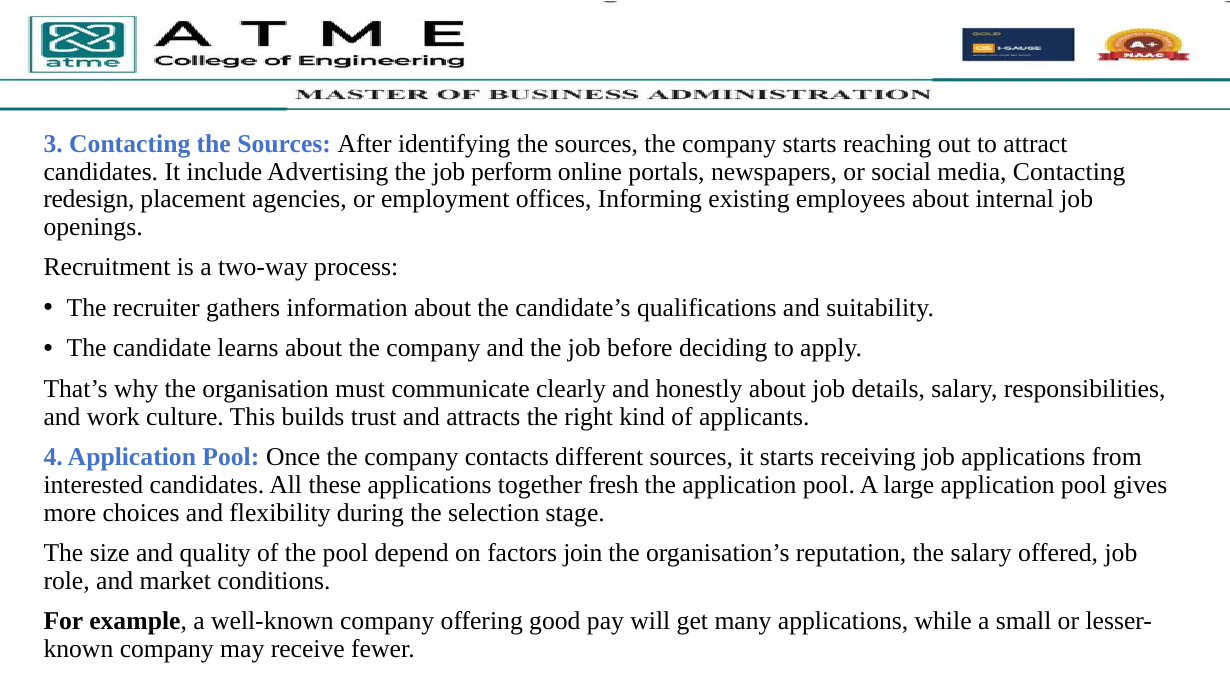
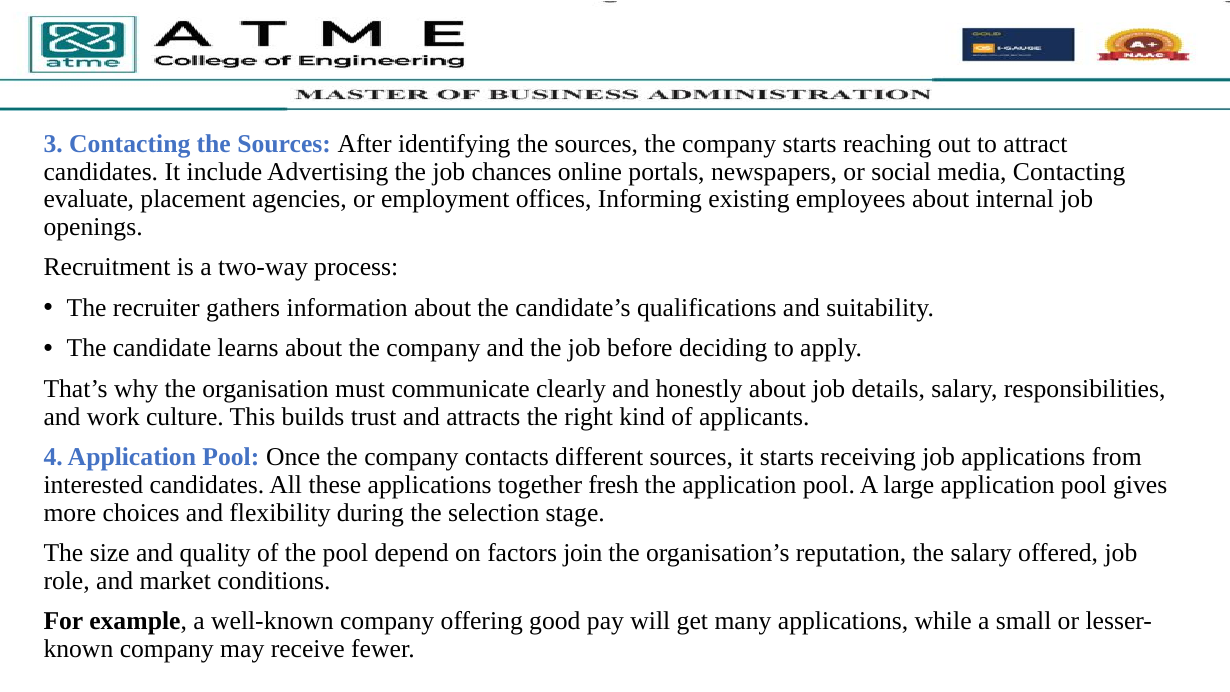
perform: perform -> chances
redesign: redesign -> evaluate
